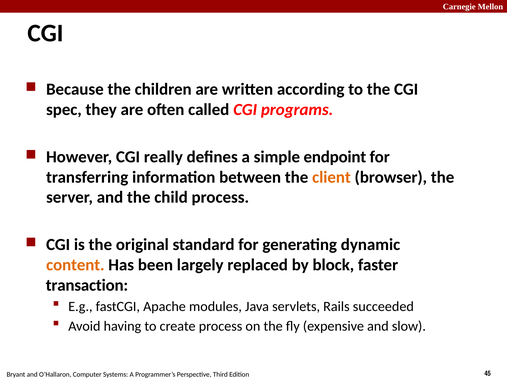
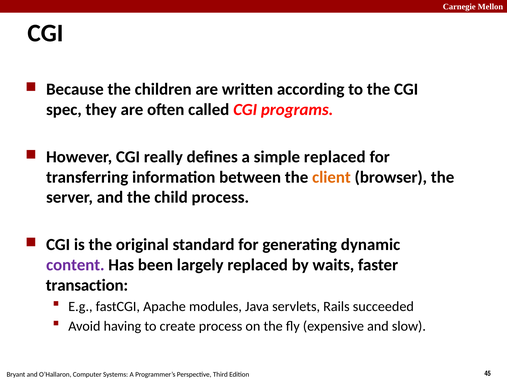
simple endpoint: endpoint -> replaced
content colour: orange -> purple
block: block -> waits
